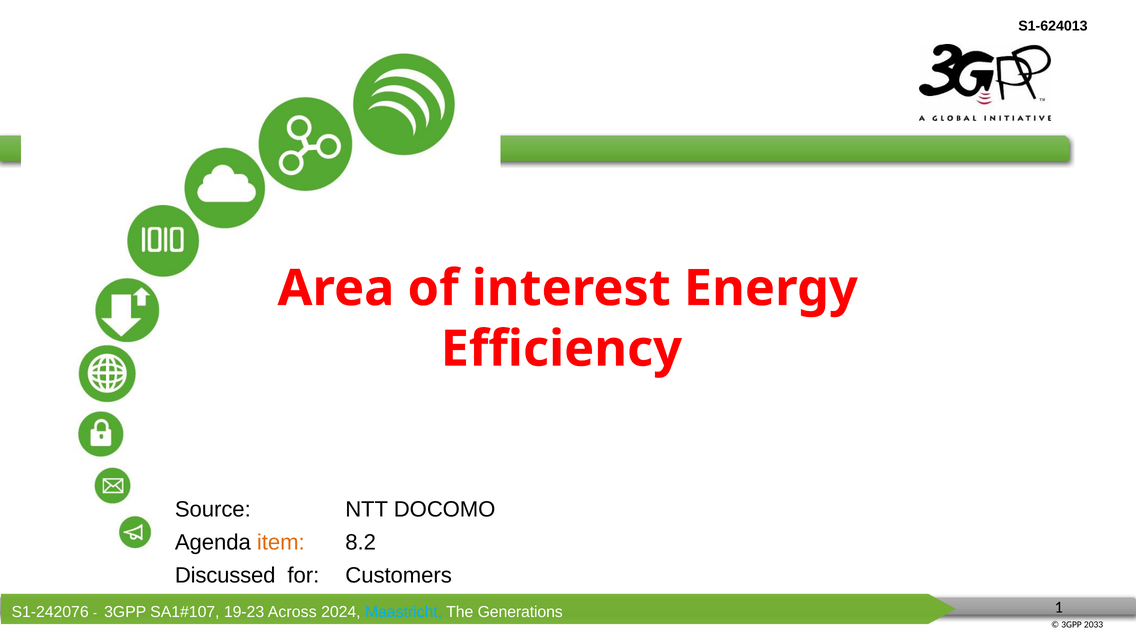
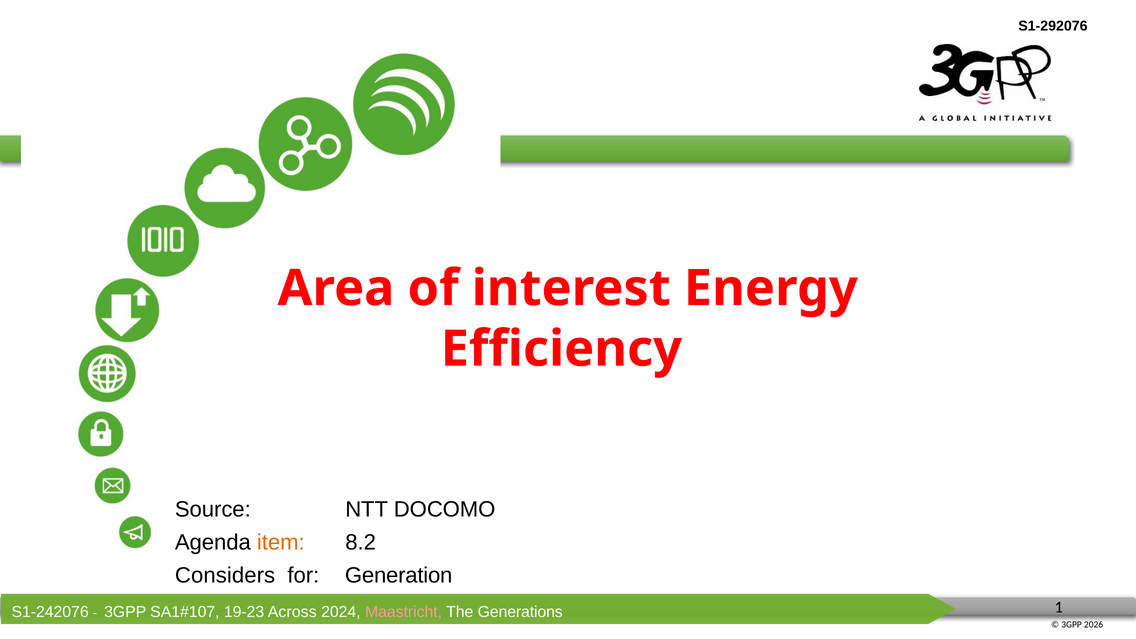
S1-624013: S1-624013 -> S1-292076
Discussed: Discussed -> Considers
Customers: Customers -> Generation
Maastricht at (404, 612) colour: light blue -> pink
2033: 2033 -> 2026
